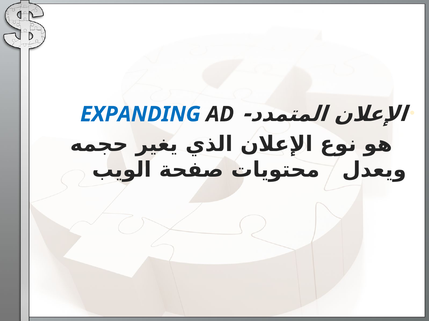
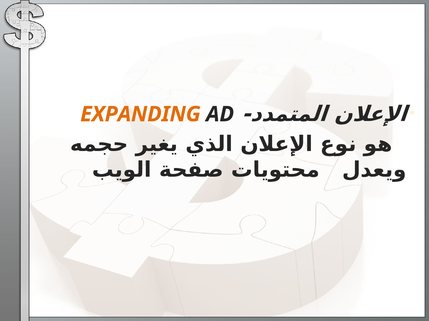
EXPANDING colour: blue -> orange
